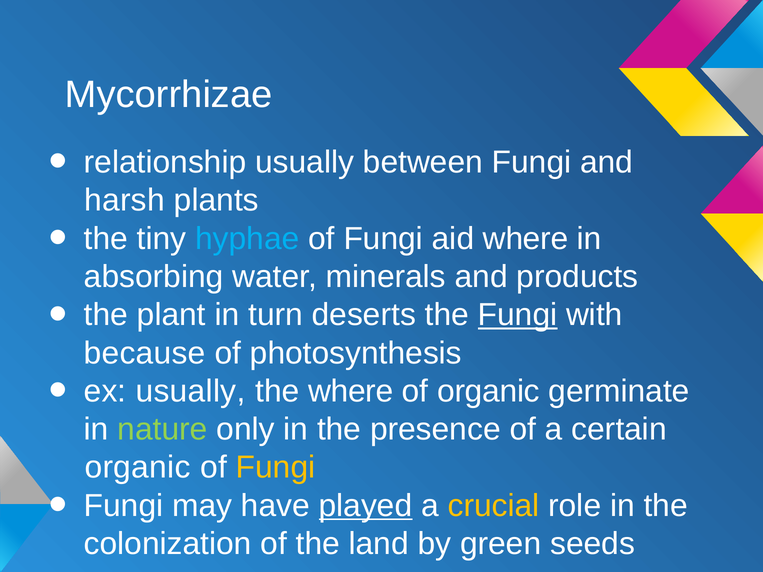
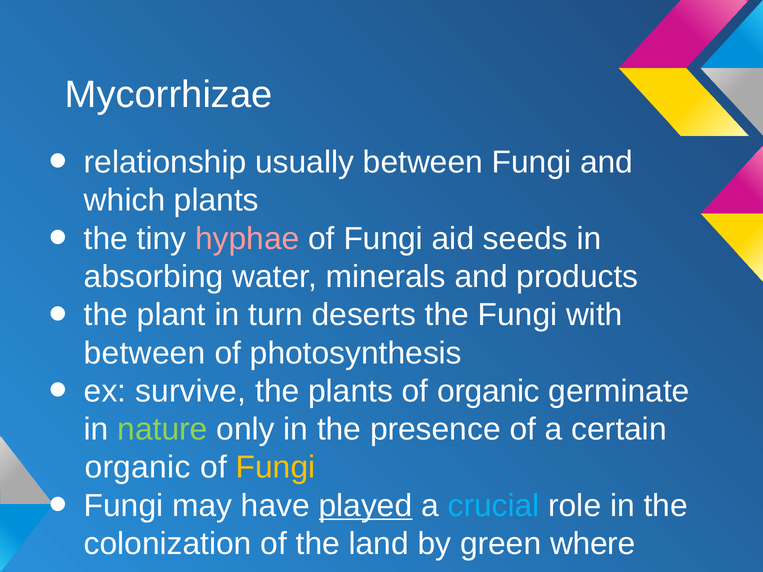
harsh: harsh -> which
hyphae colour: light blue -> pink
aid where: where -> seeds
Fungi at (518, 315) underline: present -> none
because at (145, 353): because -> between
ex usually: usually -> survive
the where: where -> plants
crucial colour: yellow -> light blue
seeds: seeds -> where
